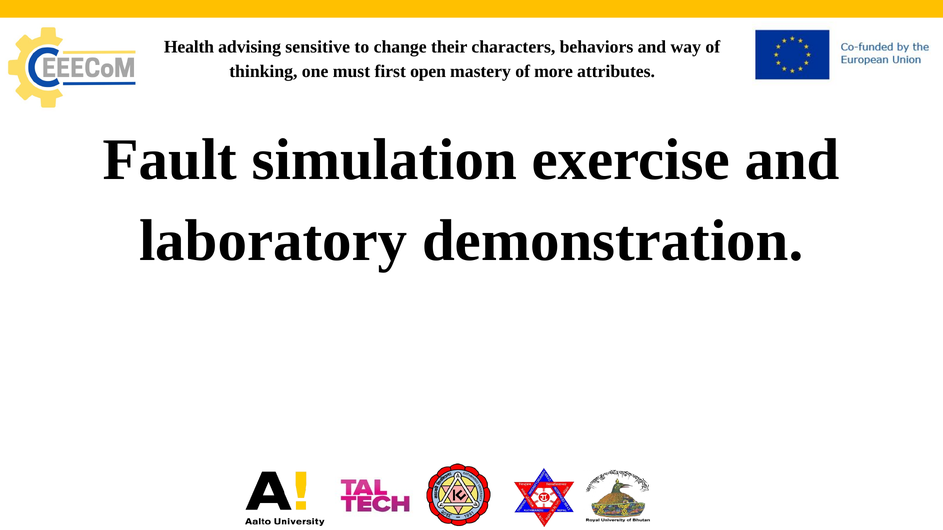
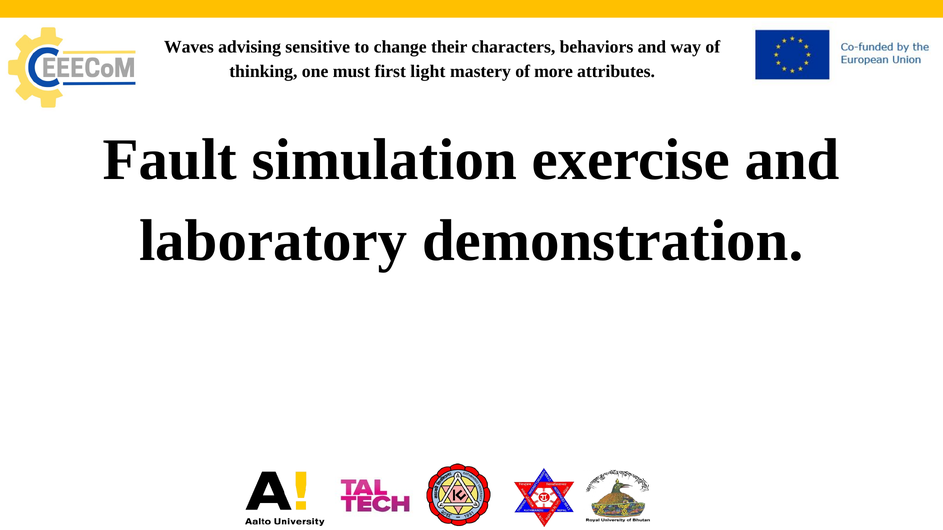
Health: Health -> Waves
open: open -> light
